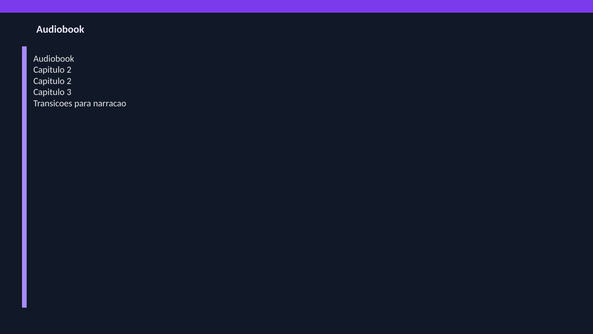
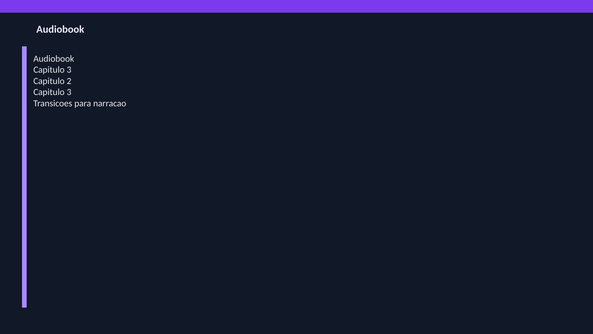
2 at (69, 70): 2 -> 3
